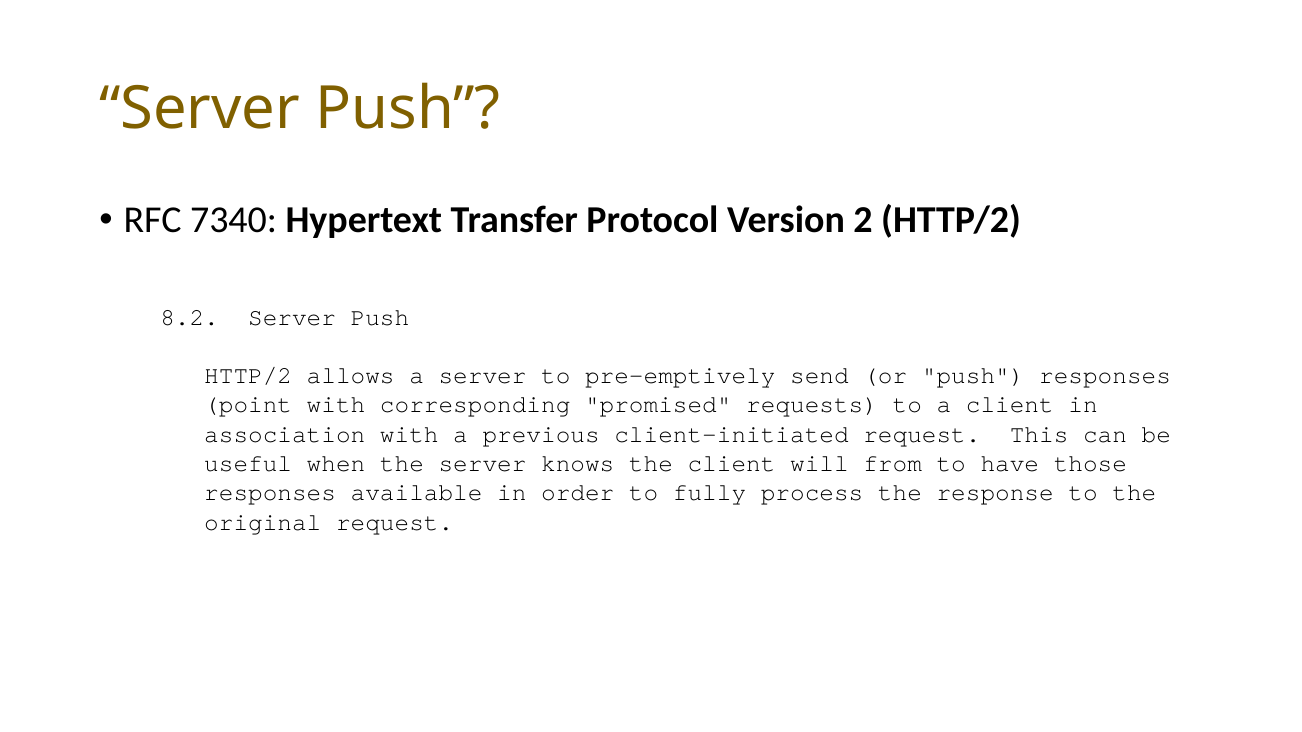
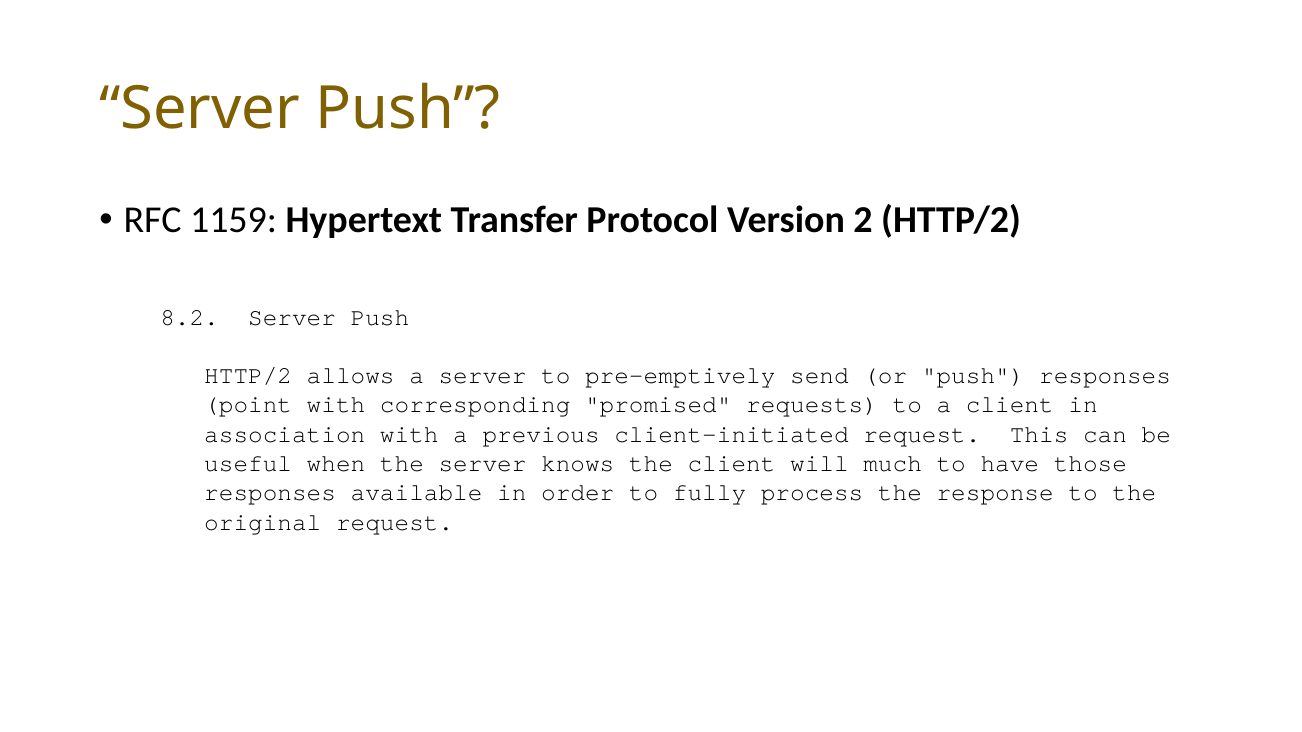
7340: 7340 -> 1159
from: from -> much
